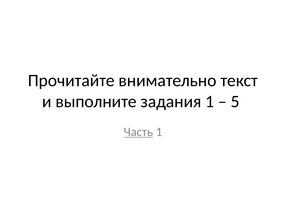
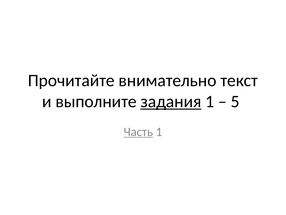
задания underline: none -> present
